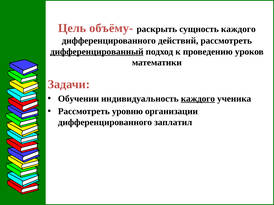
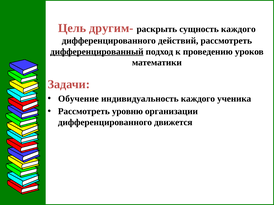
объёму-: объёму- -> другим-
Обучении: Обучении -> Обучение
каждого at (198, 99) underline: present -> none
заплатил: заплатил -> движется
